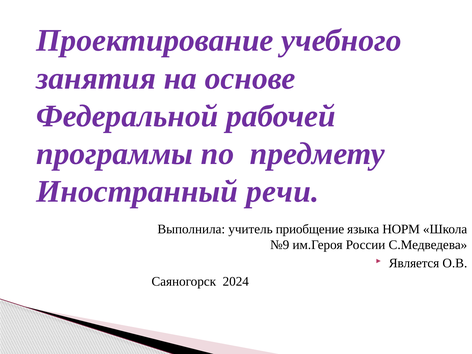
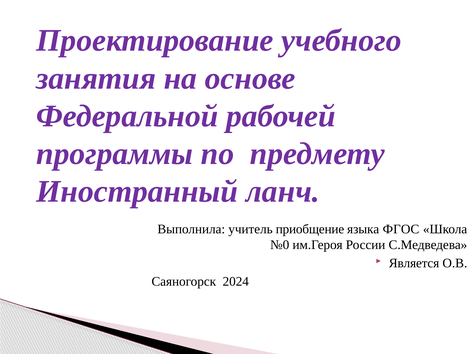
речи: речи -> ланч
НОРМ: НОРМ -> ФГОС
№9: №9 -> №0
